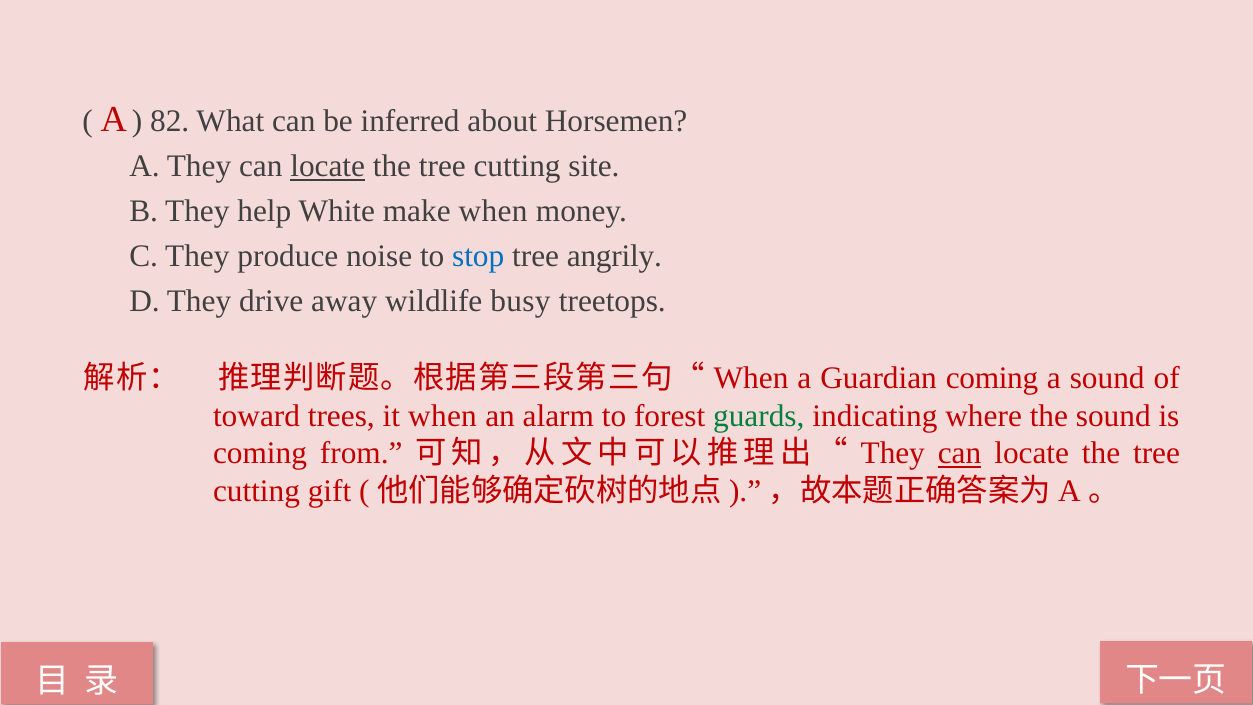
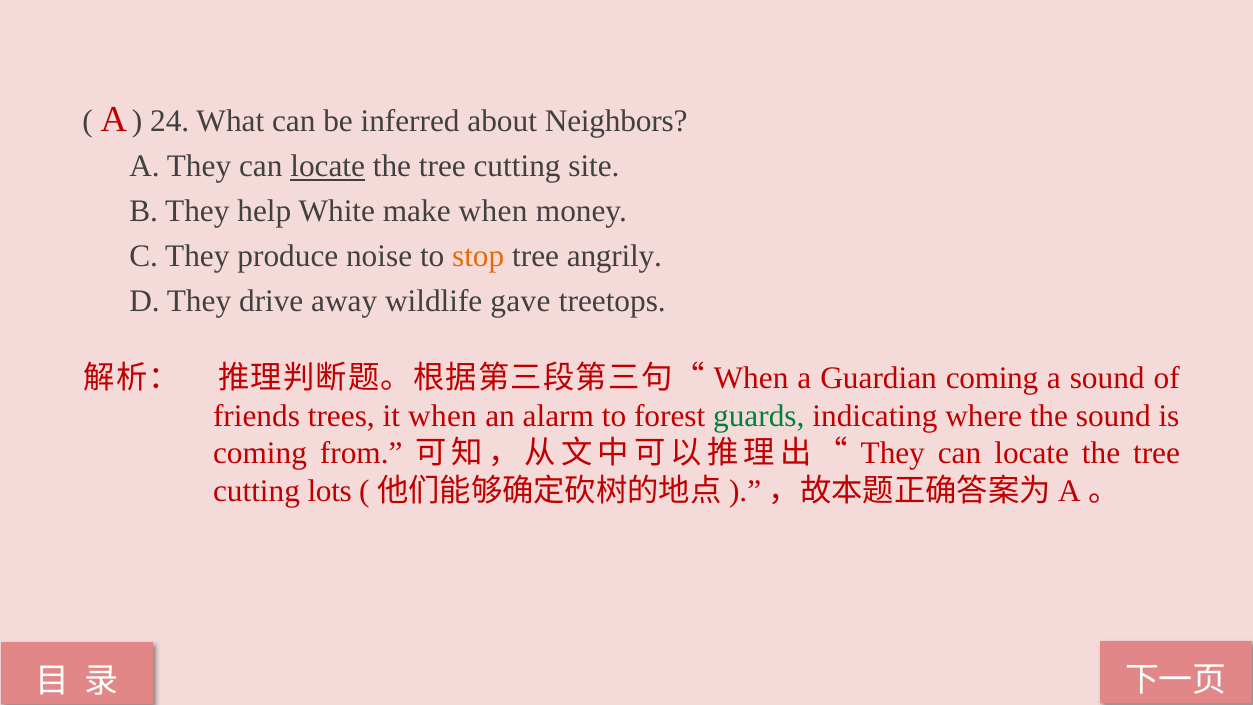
82: 82 -> 24
Horsemen: Horsemen -> Neighbors
stop colour: blue -> orange
busy: busy -> gave
toward: toward -> friends
can at (960, 453) underline: present -> none
gift: gift -> lots
